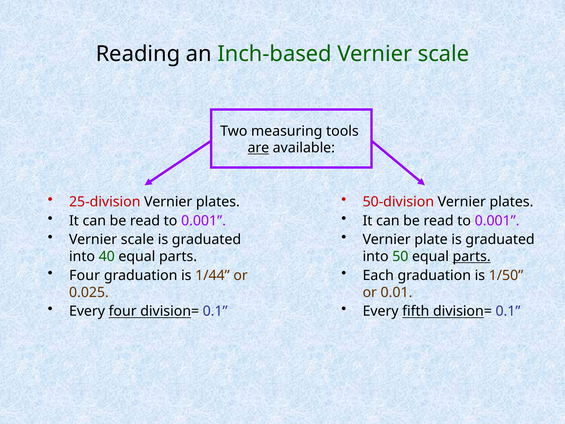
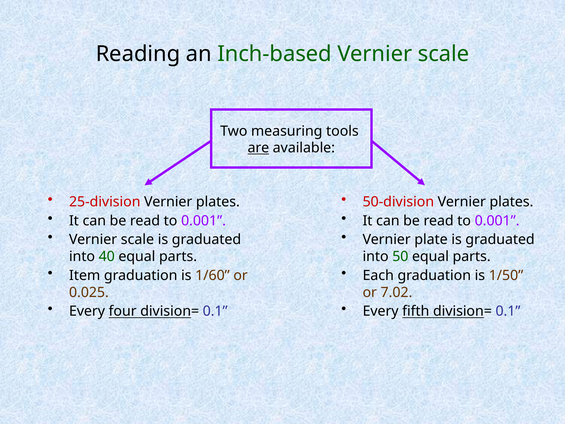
parts at (472, 256) underline: present -> none
Four at (85, 275): Four -> Item
1/44: 1/44 -> 1/60
0.01: 0.01 -> 7.02
